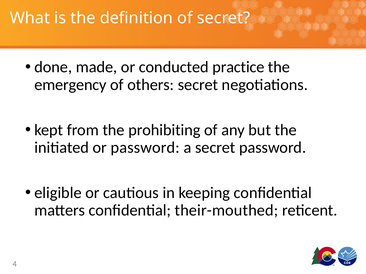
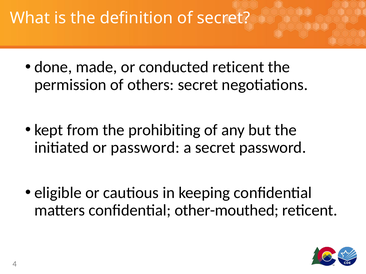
conducted practice: practice -> reticent
emergency: emergency -> permission
their-mouthed: their-mouthed -> other-mouthed
